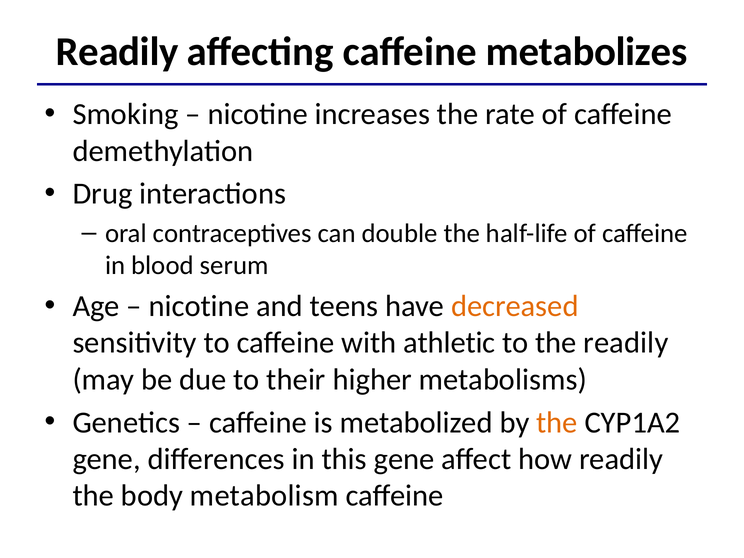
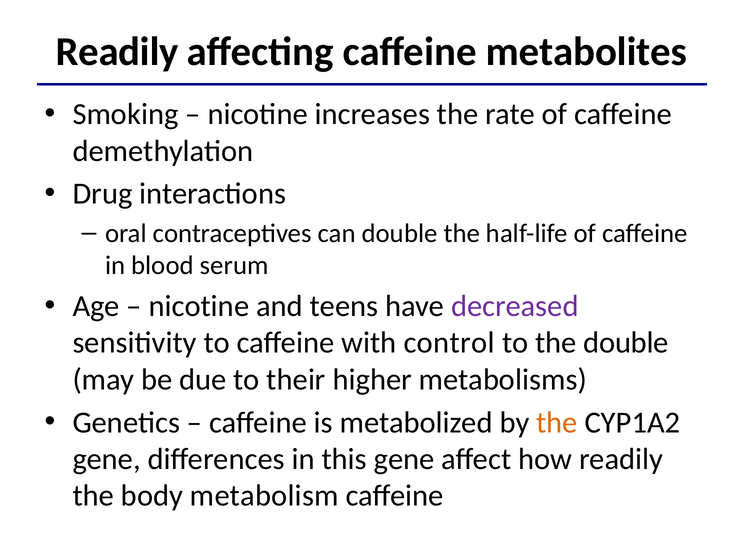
metabolizes: metabolizes -> metabolites
decreased colour: orange -> purple
athletic: athletic -> control
the readily: readily -> double
